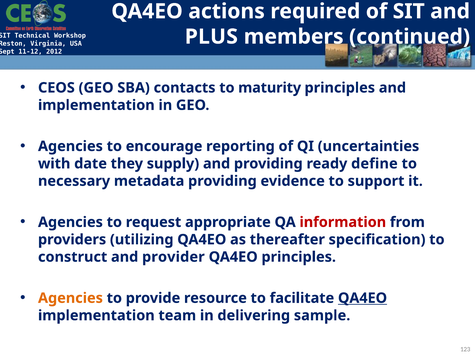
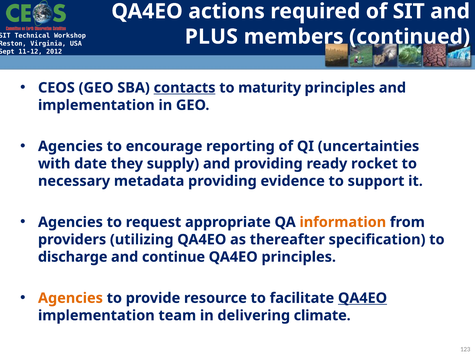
contacts underline: none -> present
define: define -> rocket
information colour: red -> orange
construct: construct -> discharge
provider: provider -> continue
sample: sample -> climate
